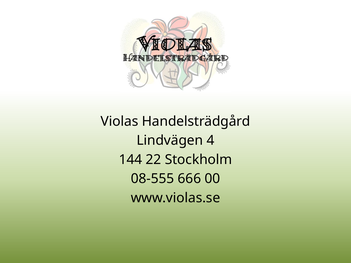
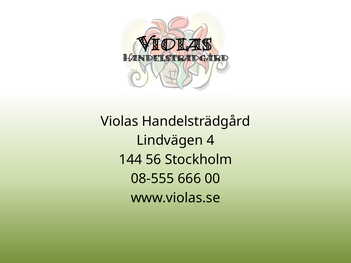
22: 22 -> 56
